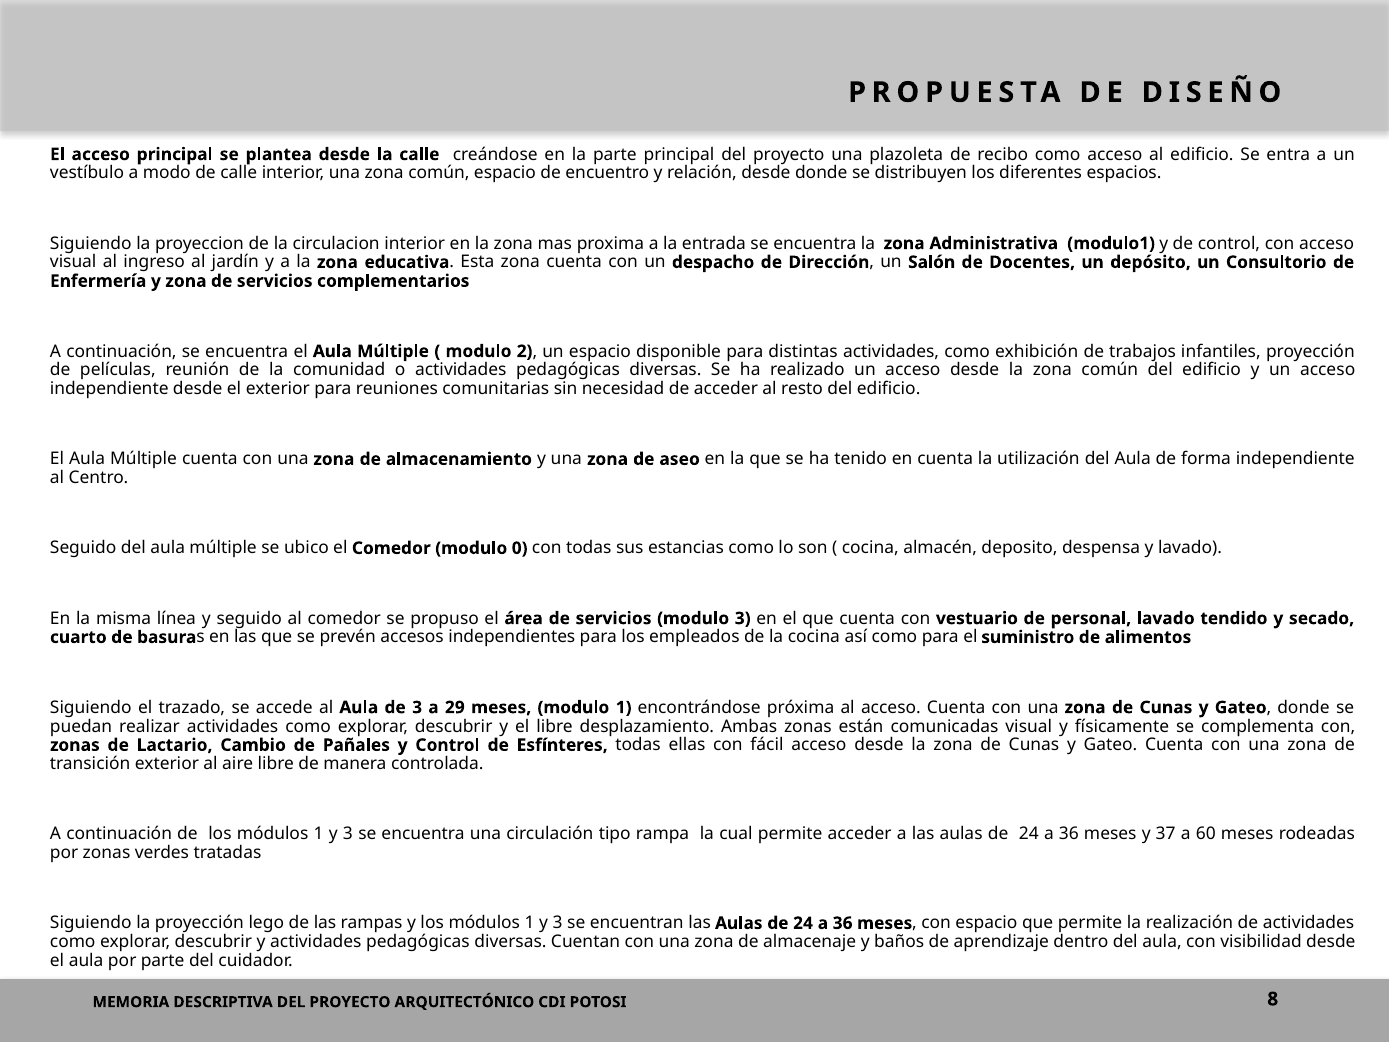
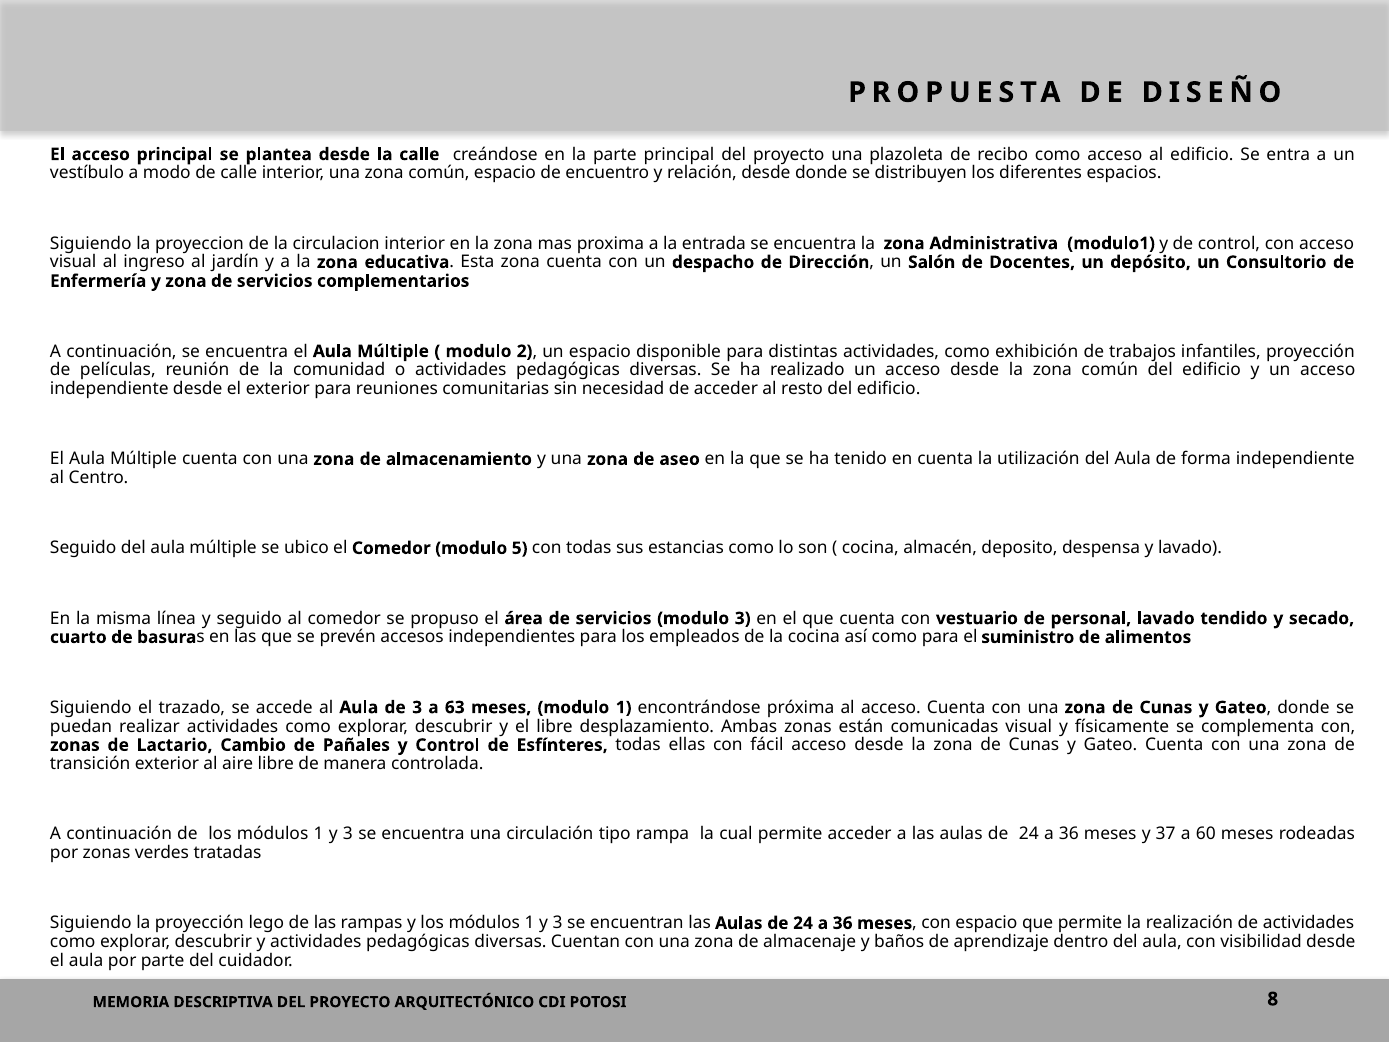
0: 0 -> 5
29: 29 -> 63
